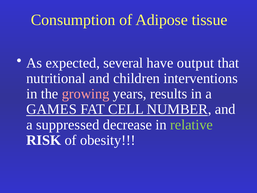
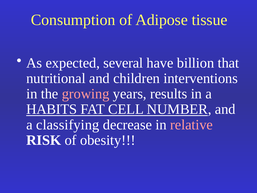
output: output -> billion
GAMES: GAMES -> HABITS
suppressed: suppressed -> classifying
relative colour: light green -> pink
